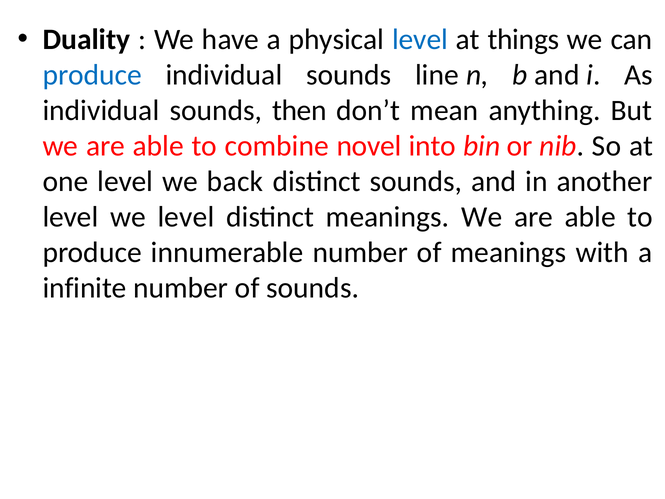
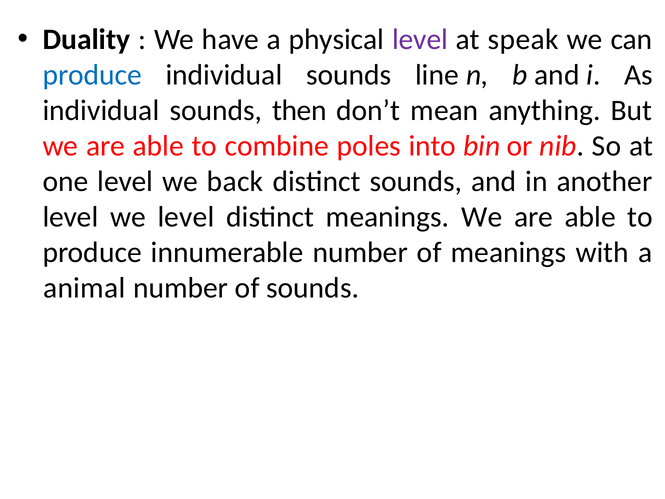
level at (420, 40) colour: blue -> purple
things: things -> speak
novel: novel -> poles
infinite: infinite -> animal
